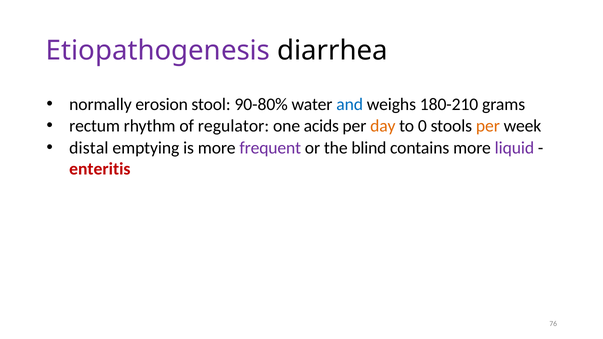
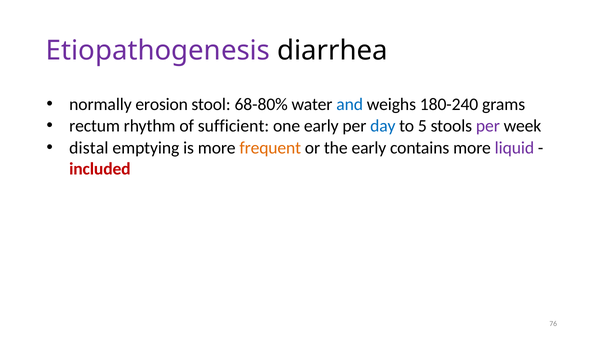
90-80%: 90-80% -> 68-80%
180-210: 180-210 -> 180-240
regulator: regulator -> sufficient
one acids: acids -> early
day colour: orange -> blue
0: 0 -> 5
per at (488, 126) colour: orange -> purple
frequent colour: purple -> orange
the blind: blind -> early
enteritis: enteritis -> included
